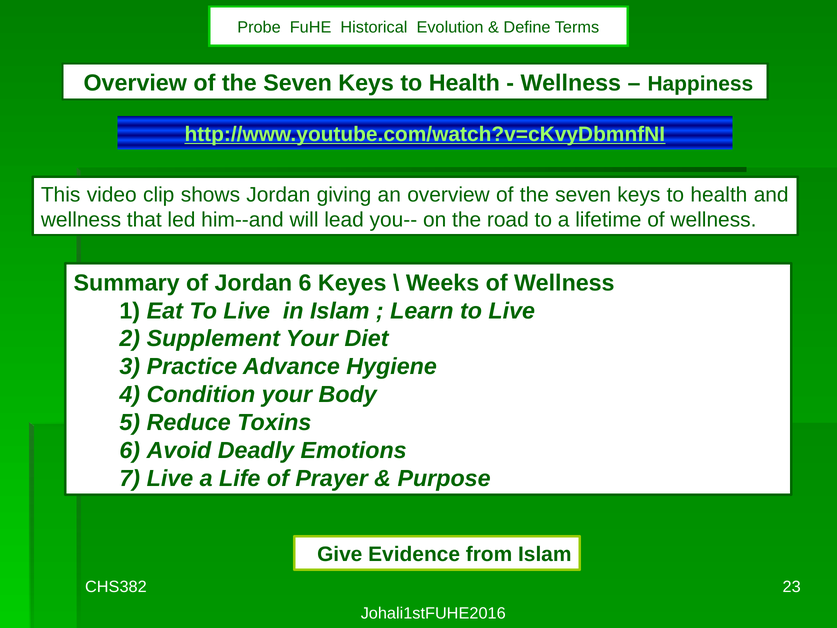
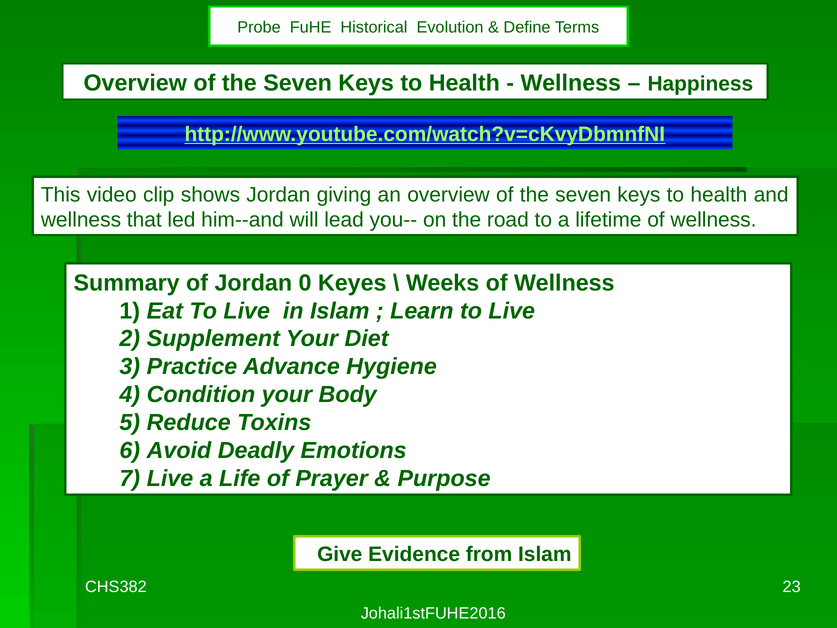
Jordan 6: 6 -> 0
